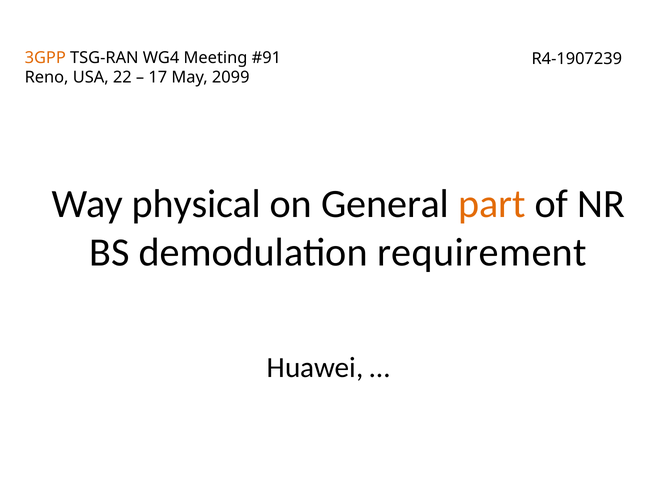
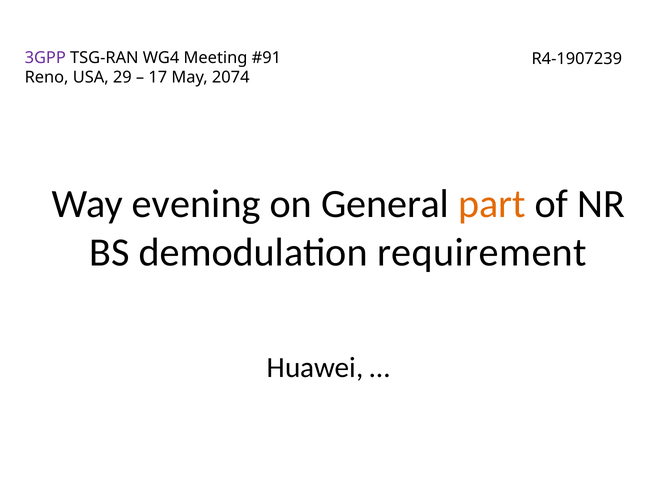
3GPP colour: orange -> purple
22: 22 -> 29
2099: 2099 -> 2074
physical: physical -> evening
